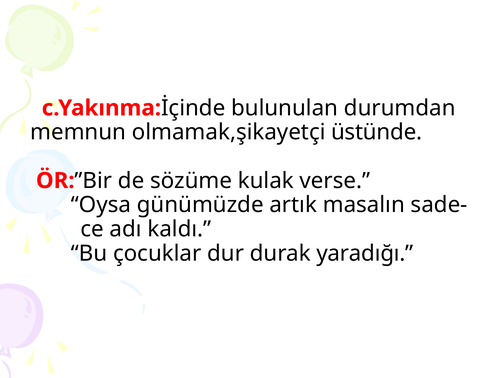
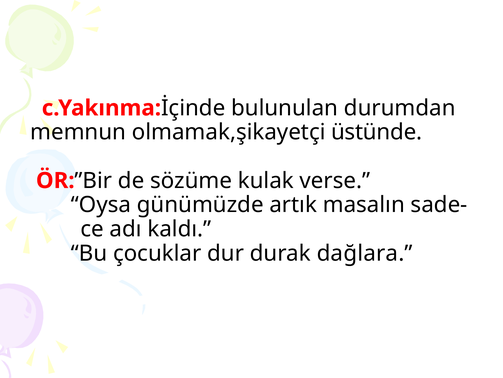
yaradığı: yaradığı -> dağlara
